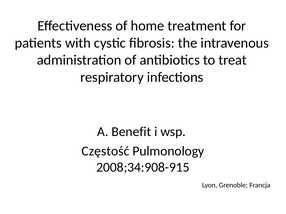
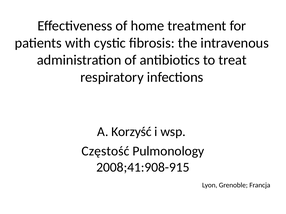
Benefit: Benefit -> Korzyść
2008;34:908-915: 2008;34:908-915 -> 2008;41:908-915
